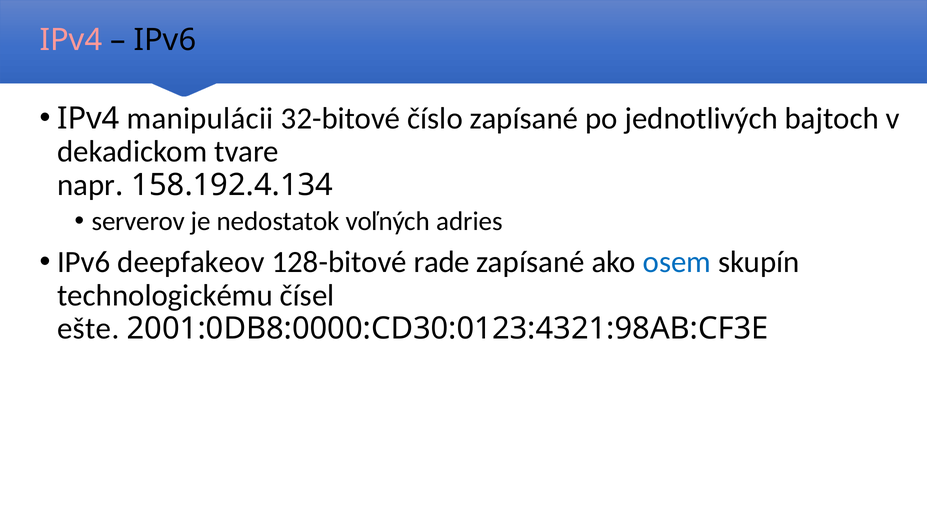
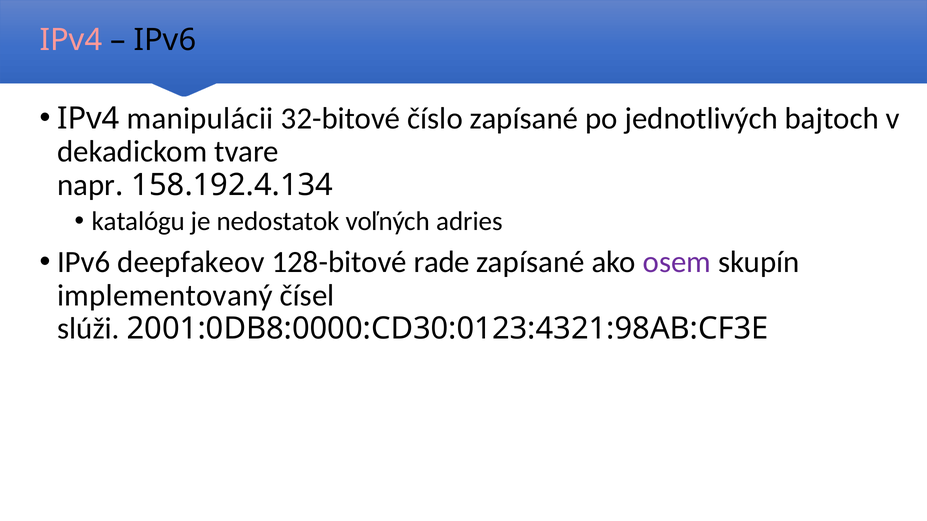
serverov: serverov -> katalógu
osem colour: blue -> purple
technologickému: technologickému -> implementovaný
ešte: ešte -> slúži
